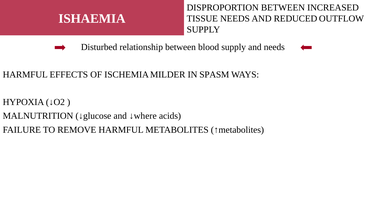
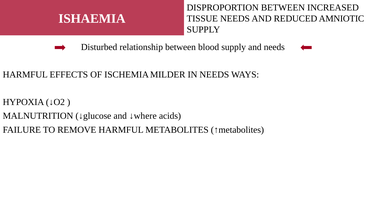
OUTFLOW: OUTFLOW -> AMNIOTIC
IN SPASM: SPASM -> NEEDS
